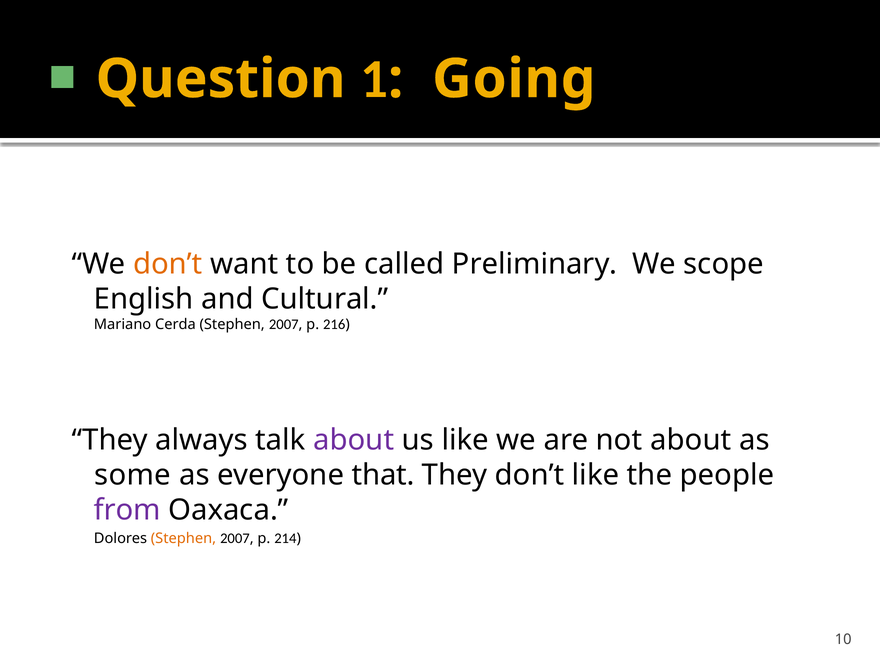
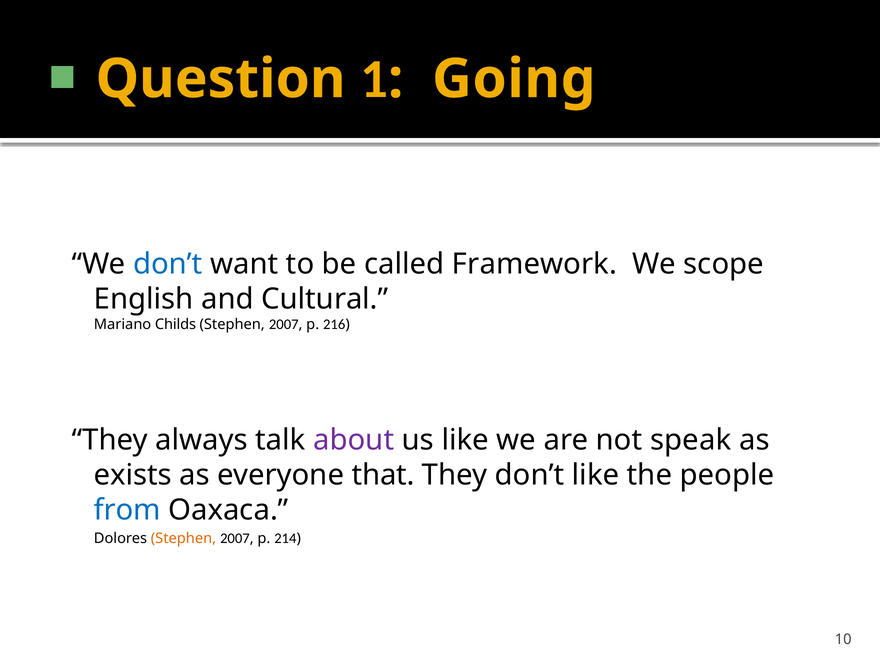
don’t at (168, 264) colour: orange -> blue
Preliminary: Preliminary -> Framework
Cerda: Cerda -> Childs
not about: about -> speak
some: some -> exists
from colour: purple -> blue
